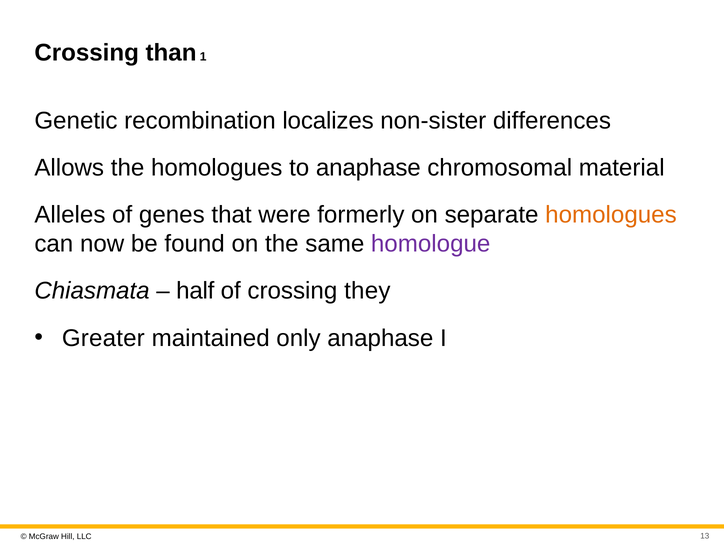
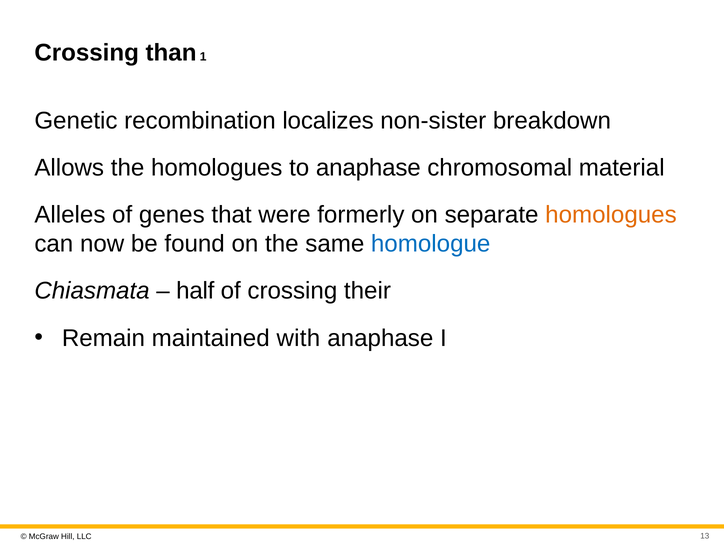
differences: differences -> breakdown
homologue colour: purple -> blue
they: they -> their
Greater: Greater -> Remain
only: only -> with
